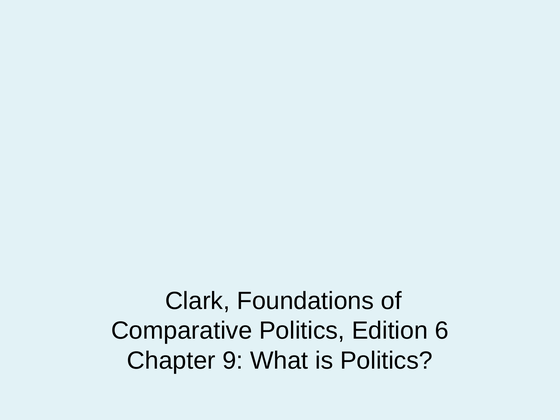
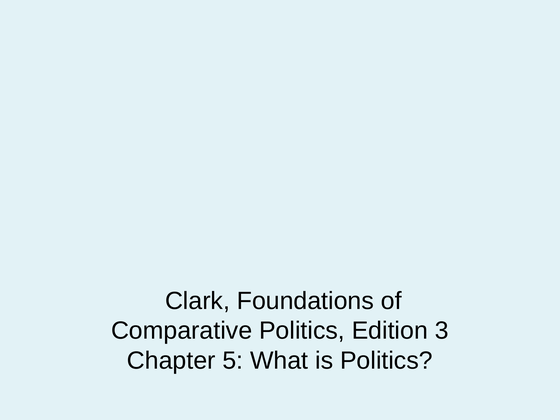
6: 6 -> 3
9: 9 -> 5
